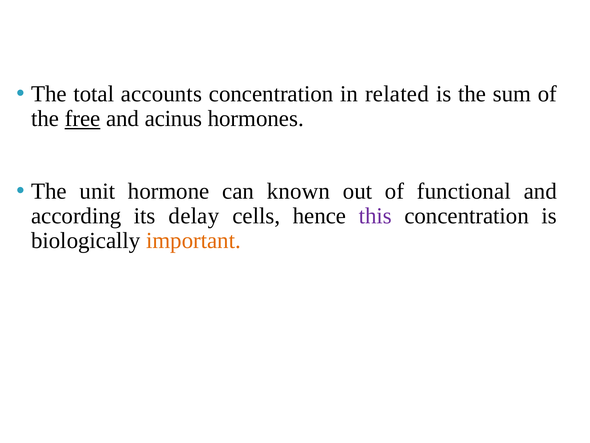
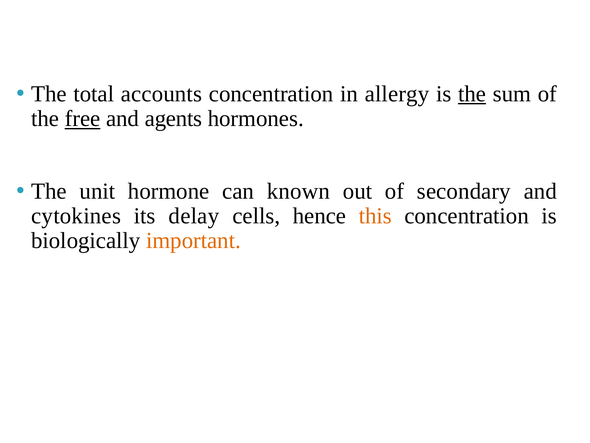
related: related -> allergy
the at (472, 94) underline: none -> present
acinus: acinus -> agents
functional: functional -> secondary
according: according -> cytokines
this colour: purple -> orange
